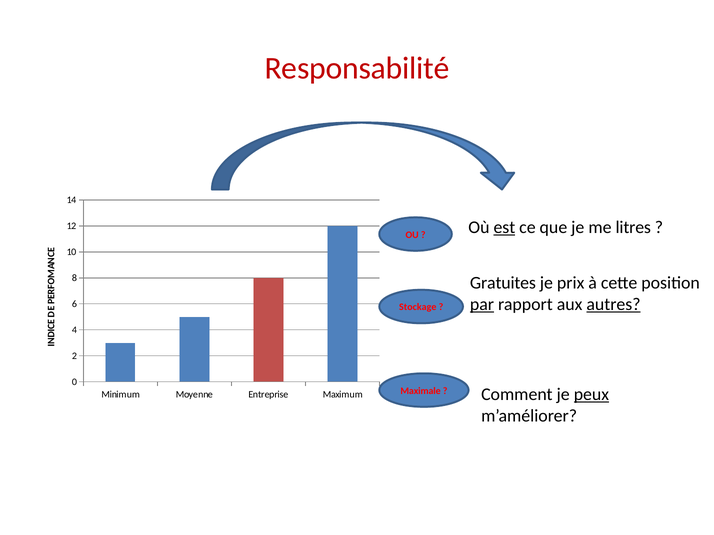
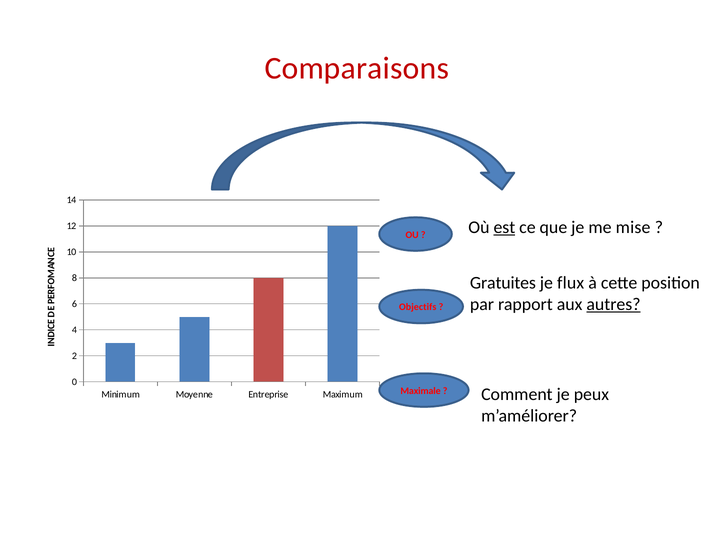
Responsabilité: Responsabilité -> Comparaisons
litres: litres -> mise
prix: prix -> flux
par underline: present -> none
Stockage: Stockage -> Objectifs
peux underline: present -> none
